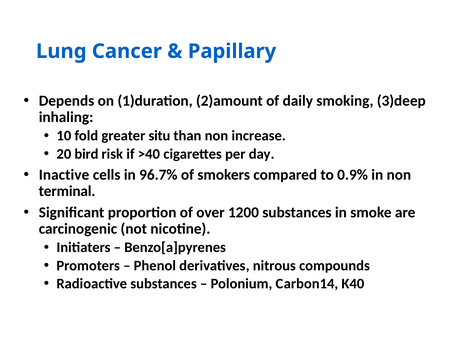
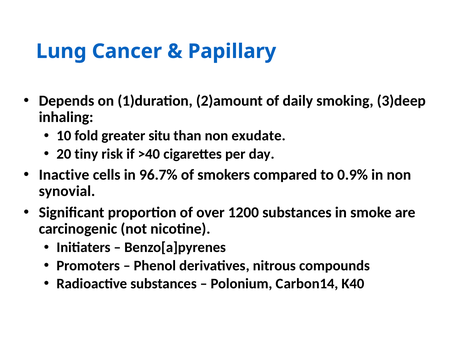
increase: increase -> exudate
bird: bird -> tiny
terminal: terminal -> synovial
